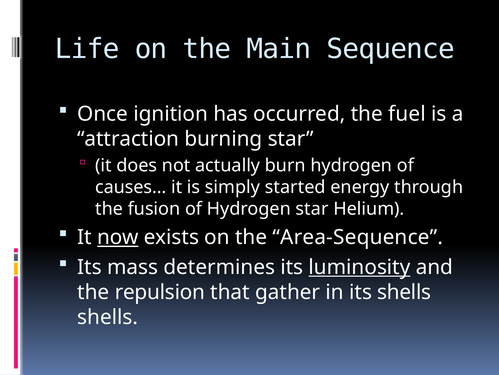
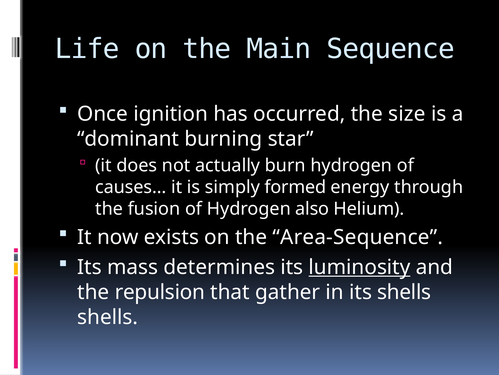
fuel: fuel -> size
attraction: attraction -> dominant
started: started -> formed
Hydrogen star: star -> also
now underline: present -> none
